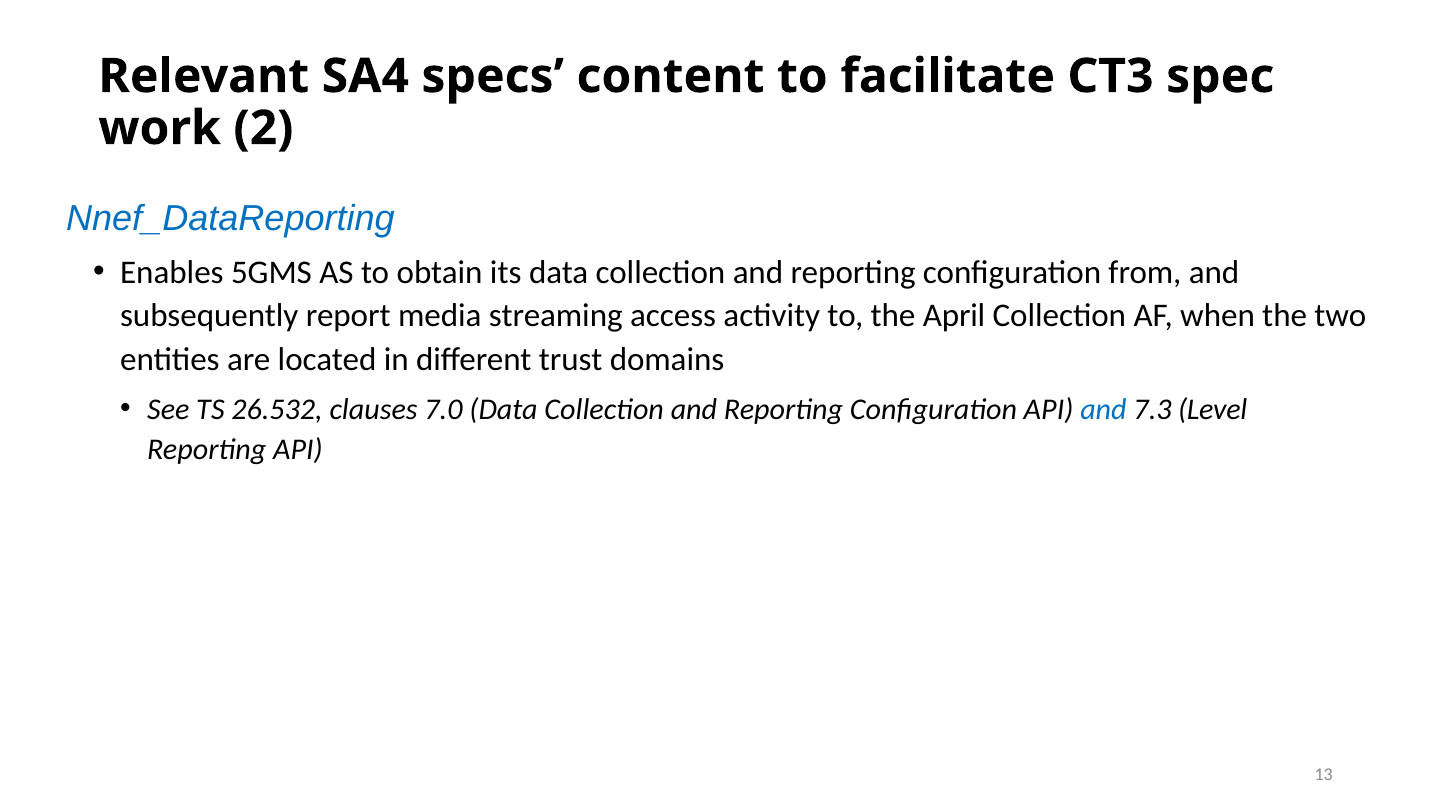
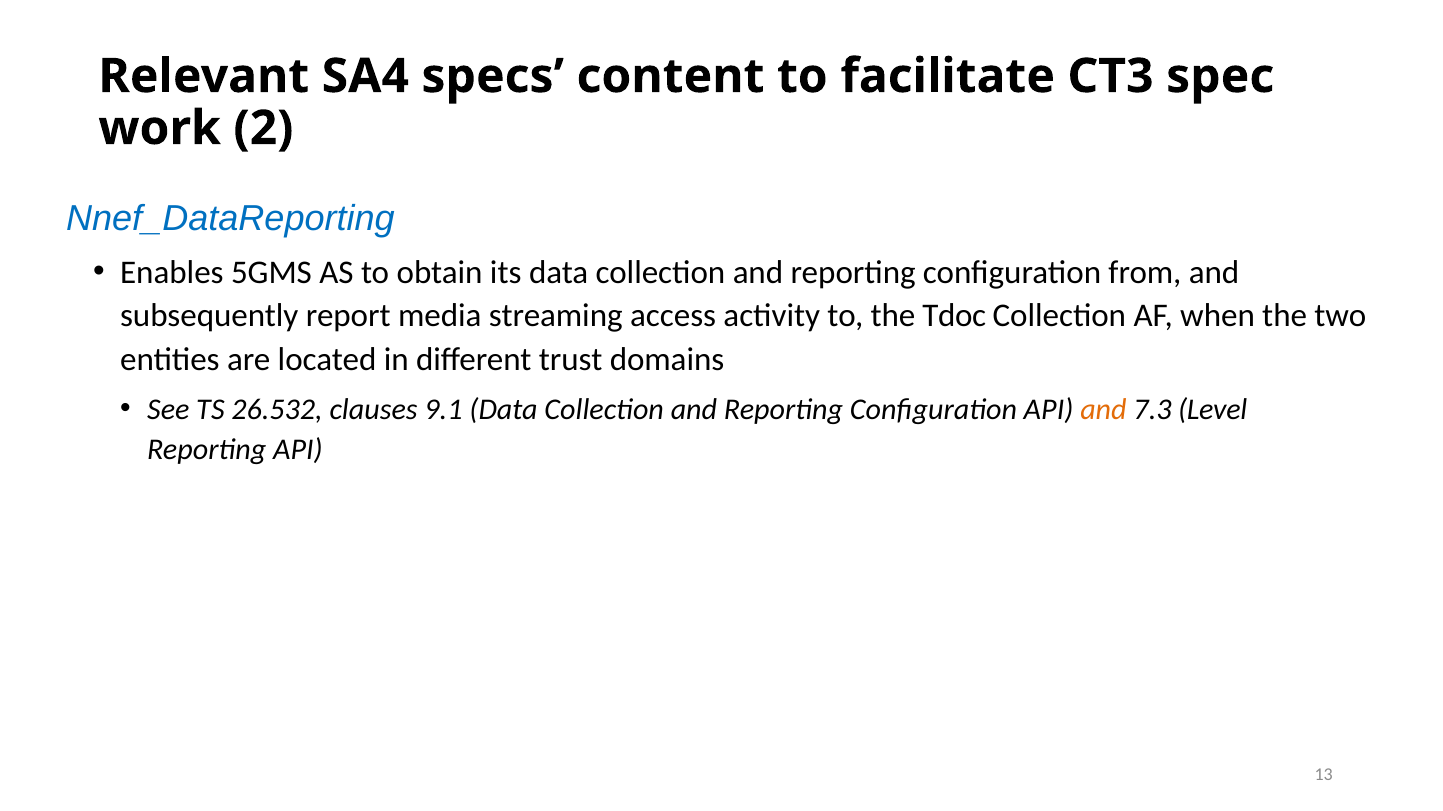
April: April -> Tdoc
7.0: 7.0 -> 9.1
and at (1103, 410) colour: blue -> orange
